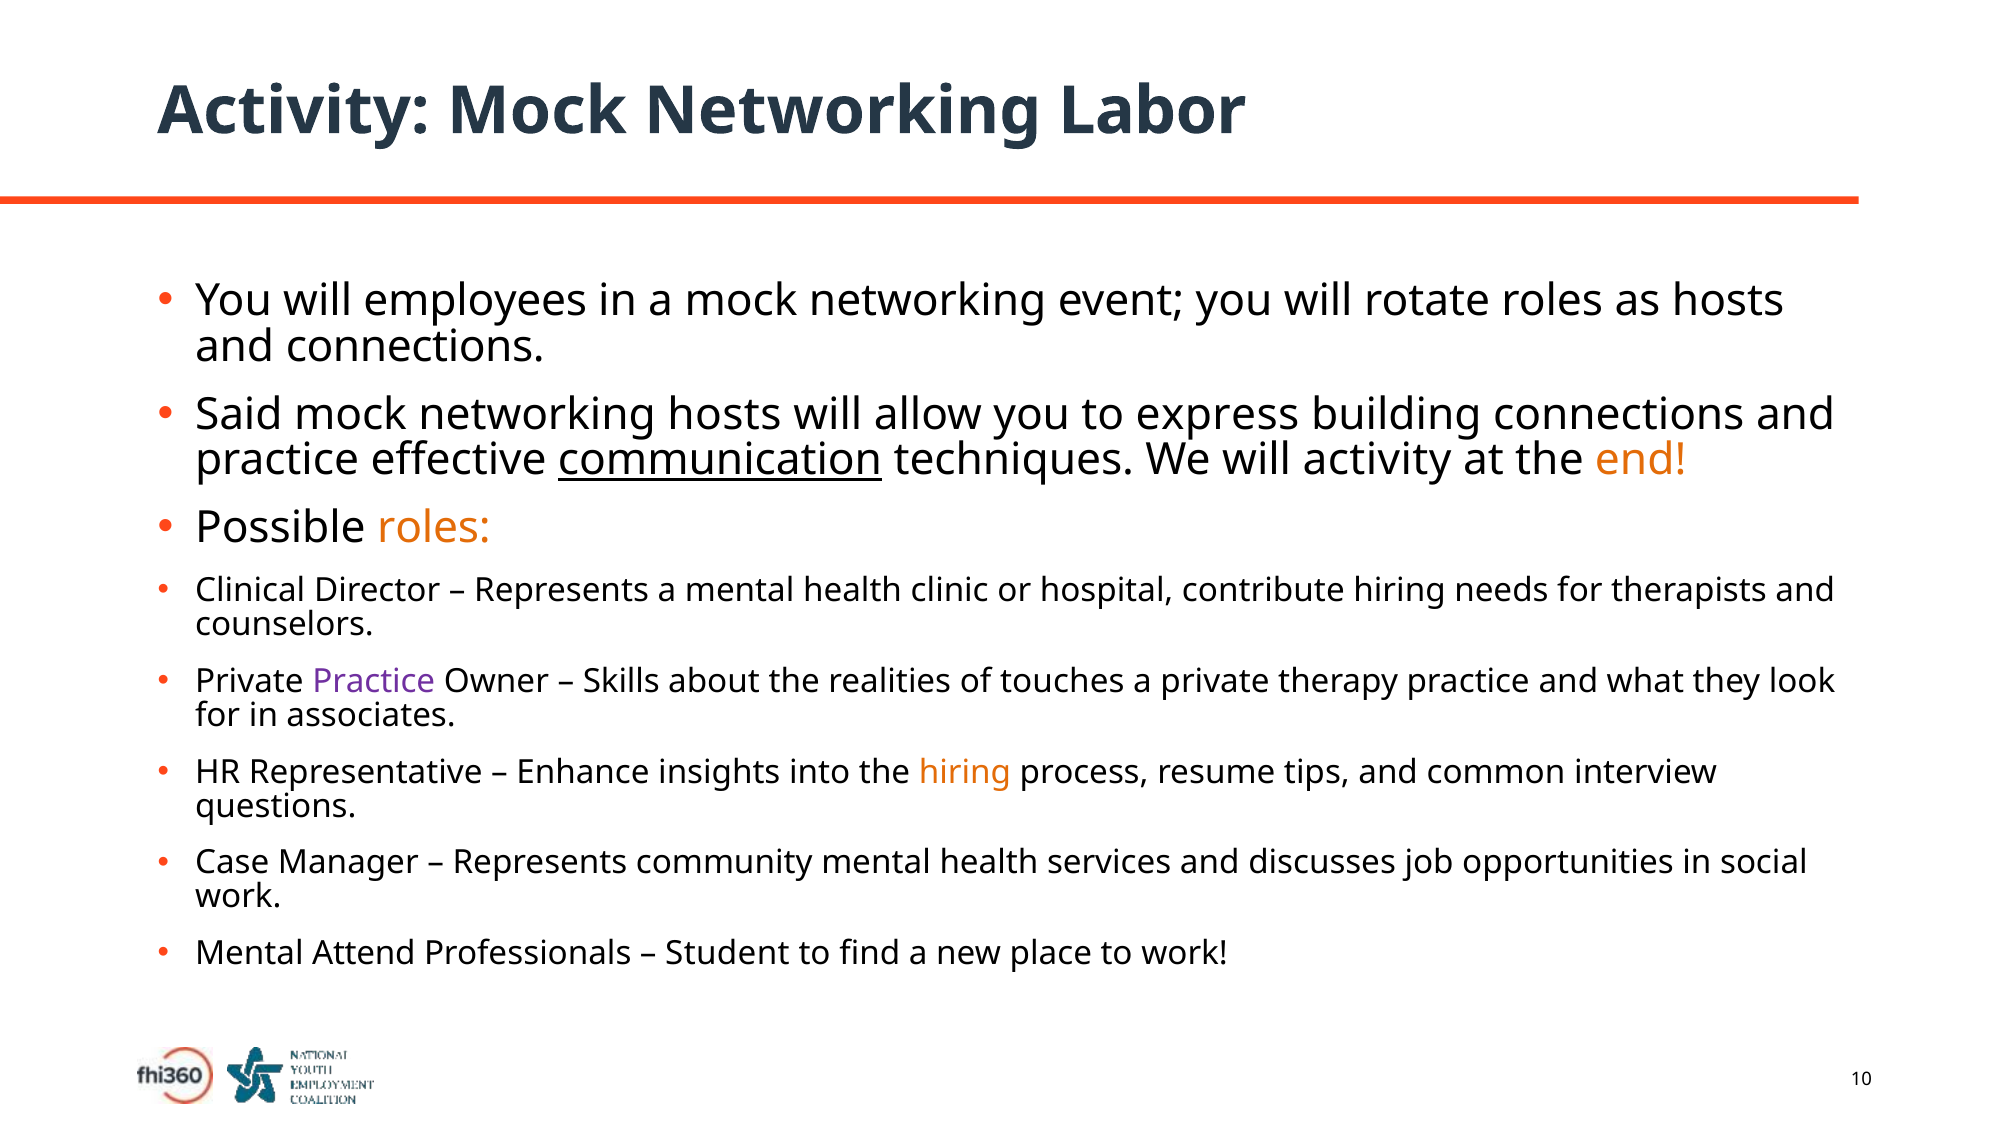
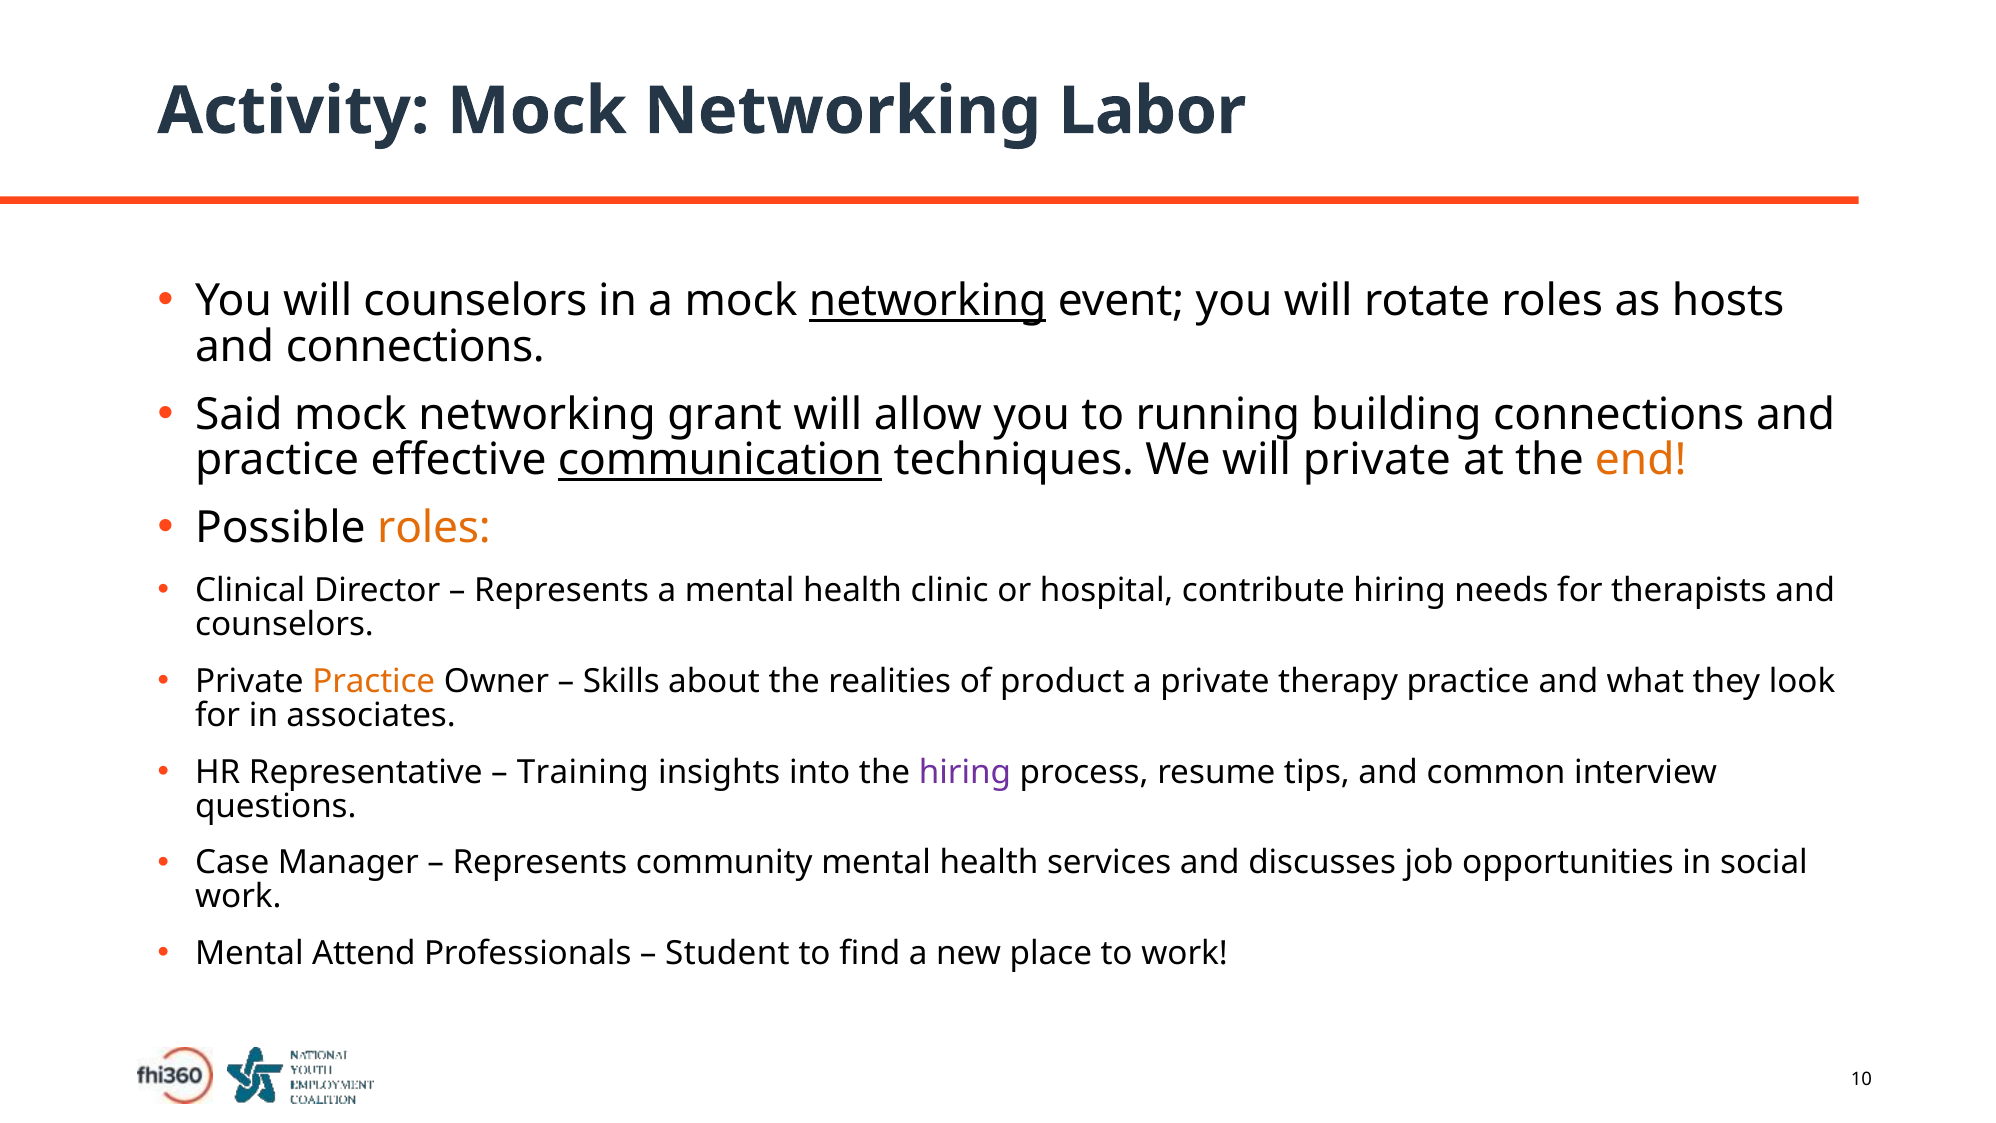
will employees: employees -> counselors
networking at (928, 301) underline: none -> present
networking hosts: hosts -> grant
express: express -> running
will activity: activity -> private
Practice at (374, 681) colour: purple -> orange
touches: touches -> product
Enhance: Enhance -> Training
hiring at (965, 772) colour: orange -> purple
